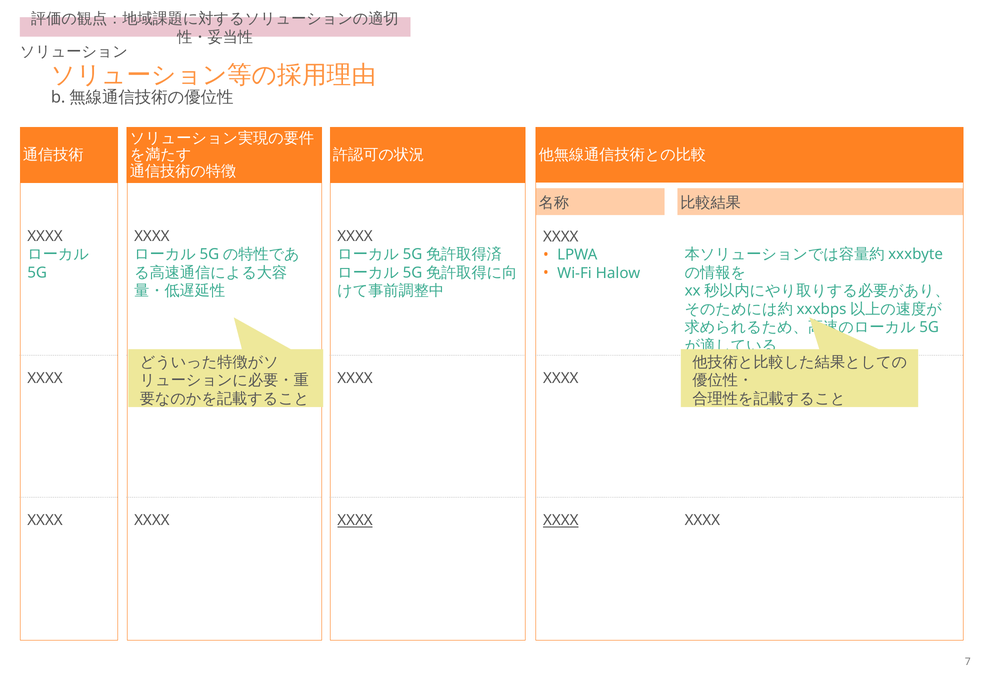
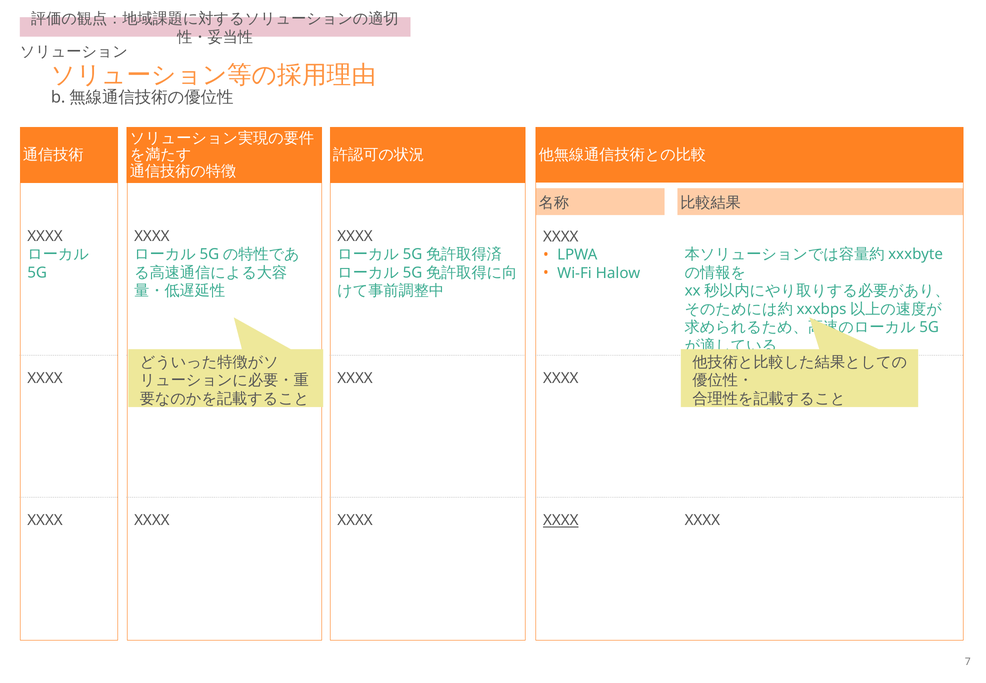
XXXX at (355, 520) underline: present -> none
